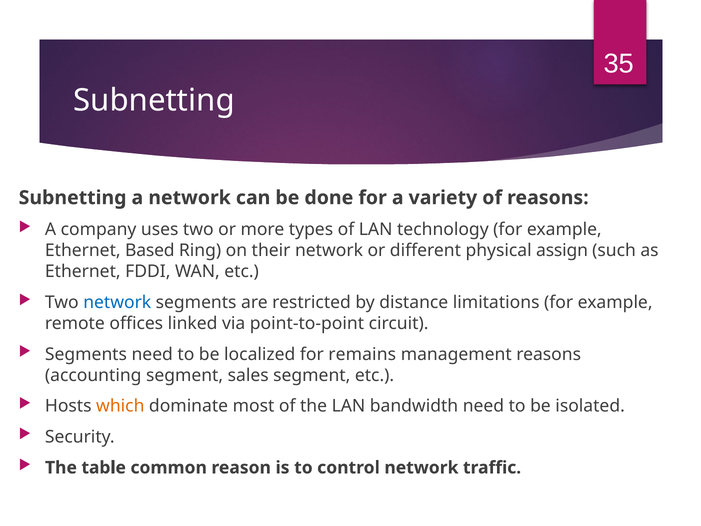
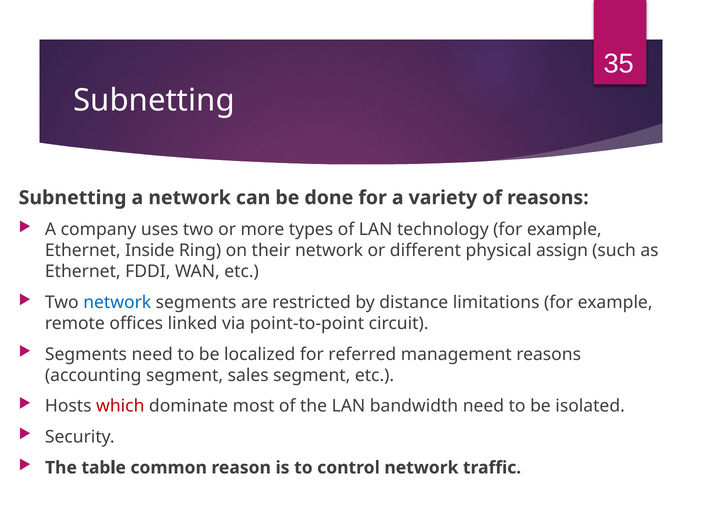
Based: Based -> Inside
remains: remains -> referred
which colour: orange -> red
